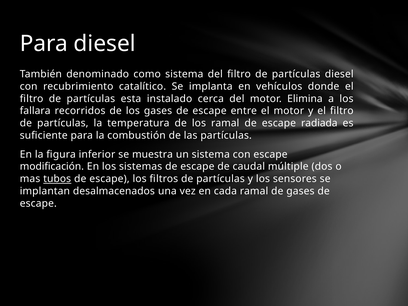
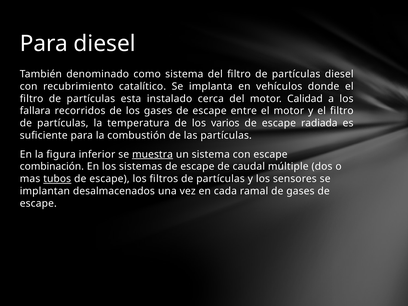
Elimina: Elimina -> Calidad
los ramal: ramal -> varios
muestra underline: none -> present
modificación: modificación -> combinación
